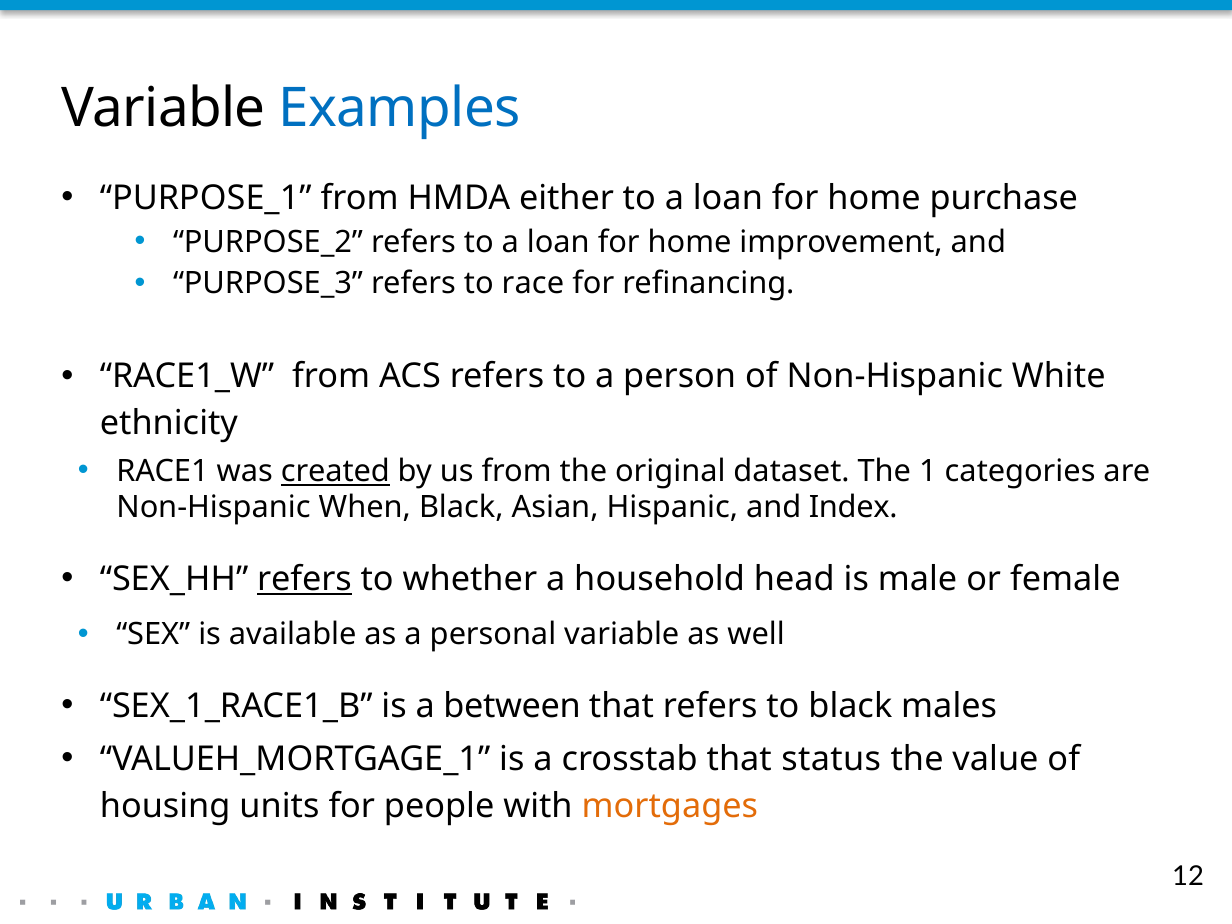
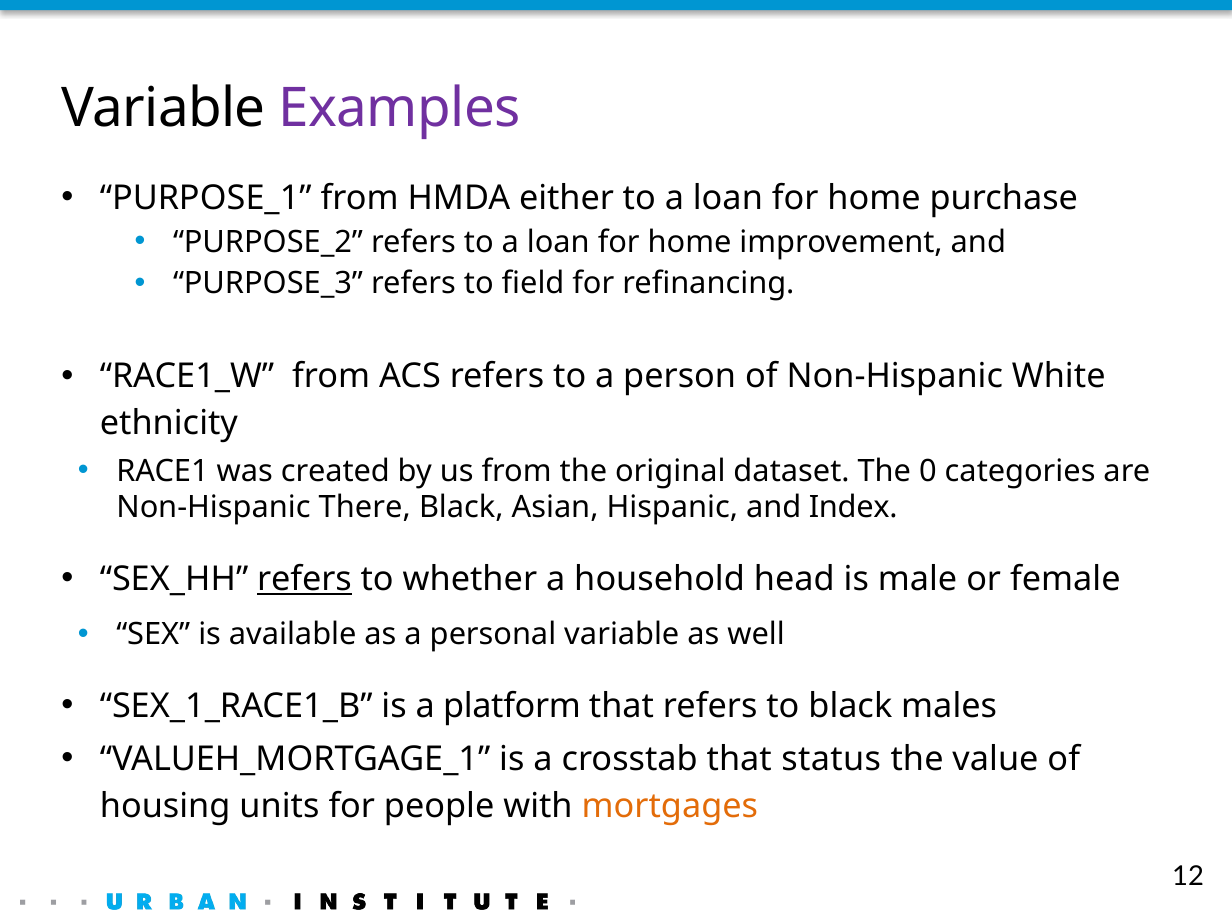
Examples colour: blue -> purple
race: race -> field
created underline: present -> none
1: 1 -> 0
When: When -> There
between: between -> platform
